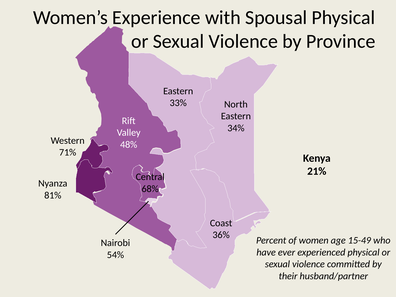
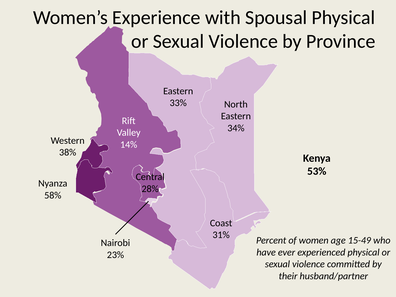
48%: 48% -> 14%
71%: 71% -> 38%
21%: 21% -> 53%
68%: 68% -> 28%
81%: 81% -> 58%
36%: 36% -> 31%
54%: 54% -> 23%
